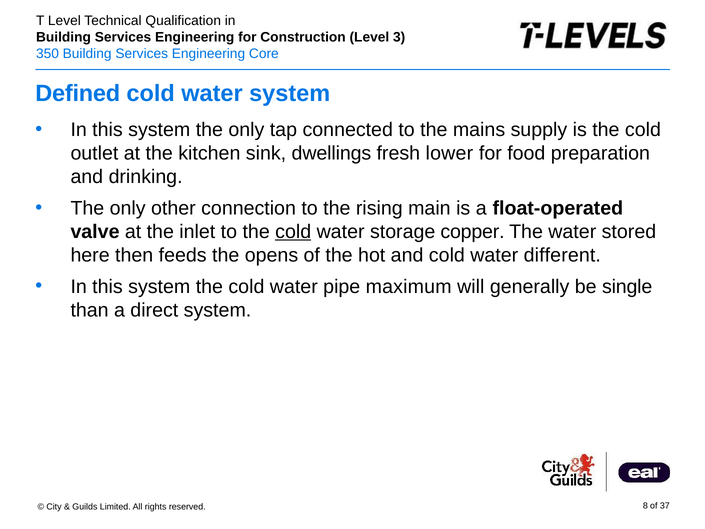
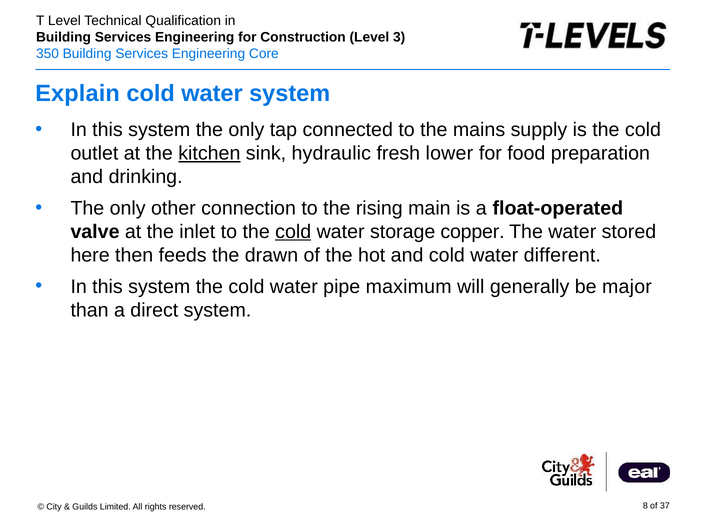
Defined: Defined -> Explain
kitchen underline: none -> present
dwellings: dwellings -> hydraulic
opens: opens -> drawn
single: single -> major
